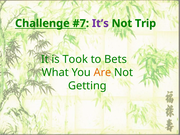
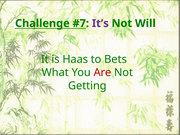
Trip: Trip -> Will
Took: Took -> Haas
Are colour: orange -> red
